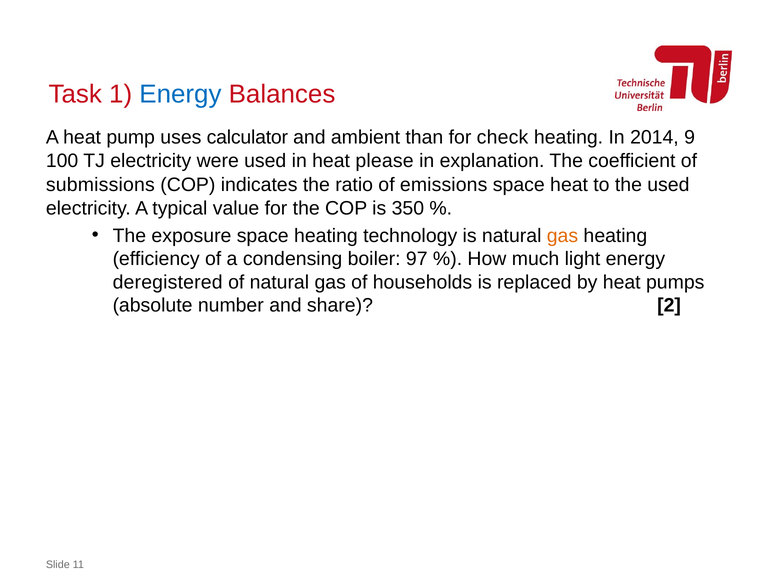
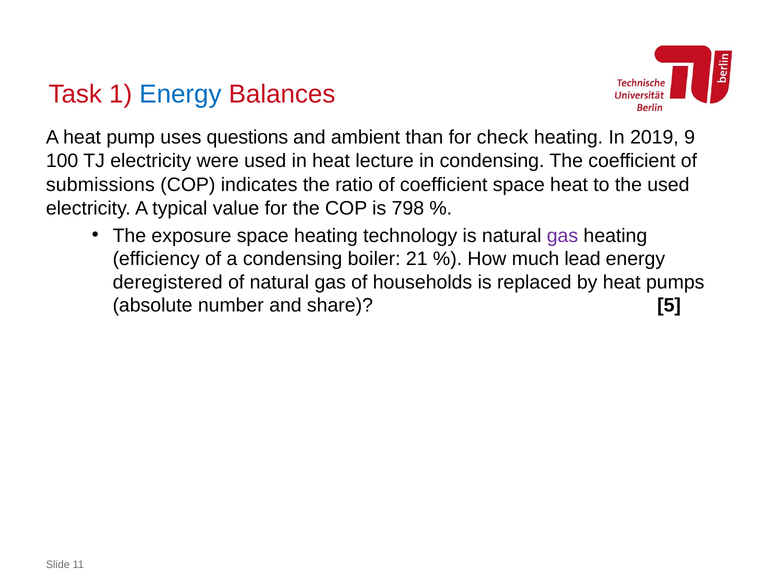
calculator: calculator -> questions
2014: 2014 -> 2019
please: please -> lecture
in explanation: explanation -> condensing
of emissions: emissions -> coefficient
350: 350 -> 798
gas at (562, 236) colour: orange -> purple
97: 97 -> 21
light: light -> lead
2: 2 -> 5
